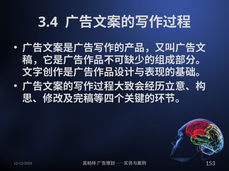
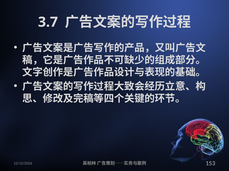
3.4: 3.4 -> 3.7
